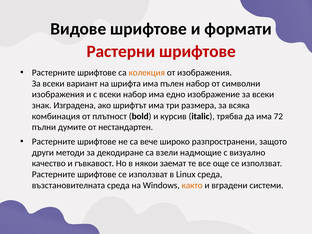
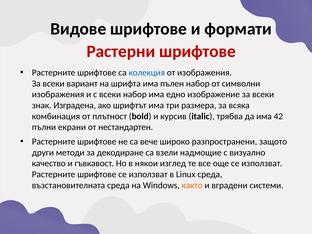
колекция colour: orange -> blue
72: 72 -> 42
думите: думите -> екрани
заемат: заемат -> изглед
